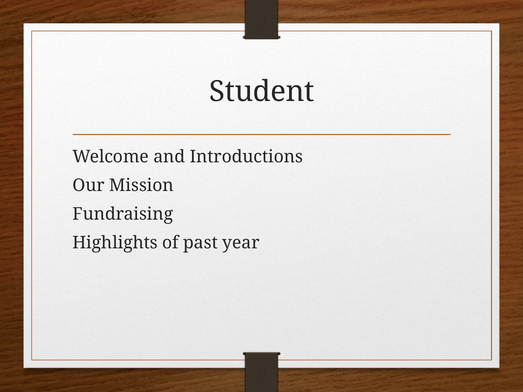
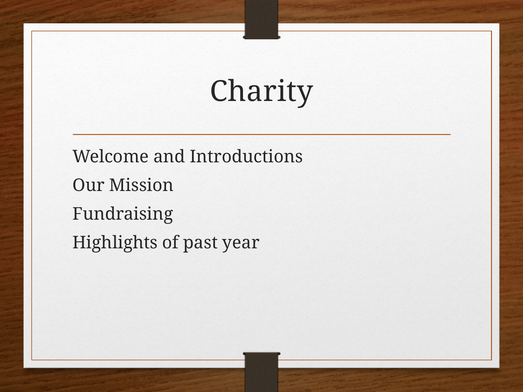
Student: Student -> Charity
